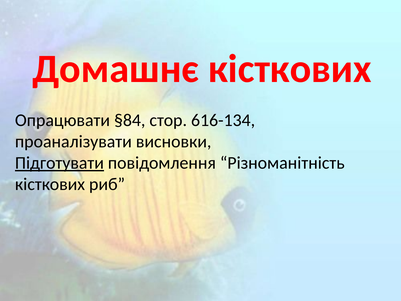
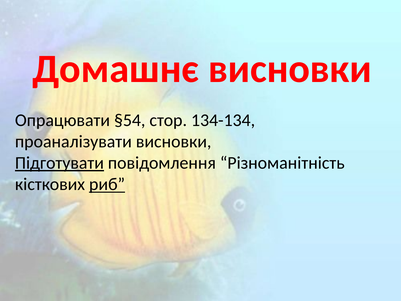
Домашнє кісткових: кісткових -> висновки
§84: §84 -> §54
616-134: 616-134 -> 134-134
риб underline: none -> present
